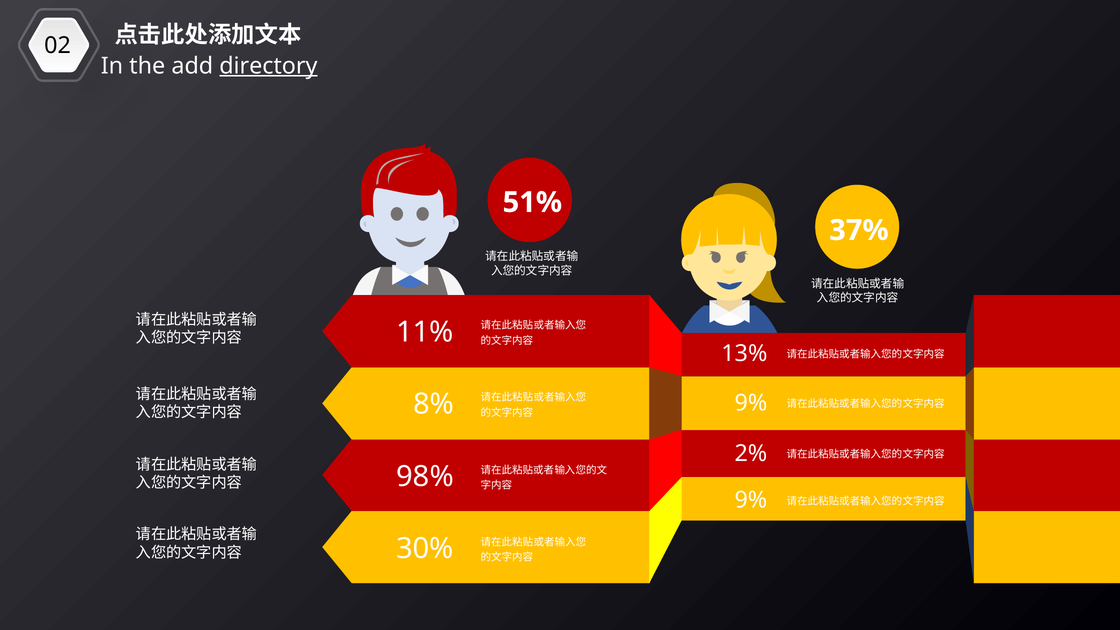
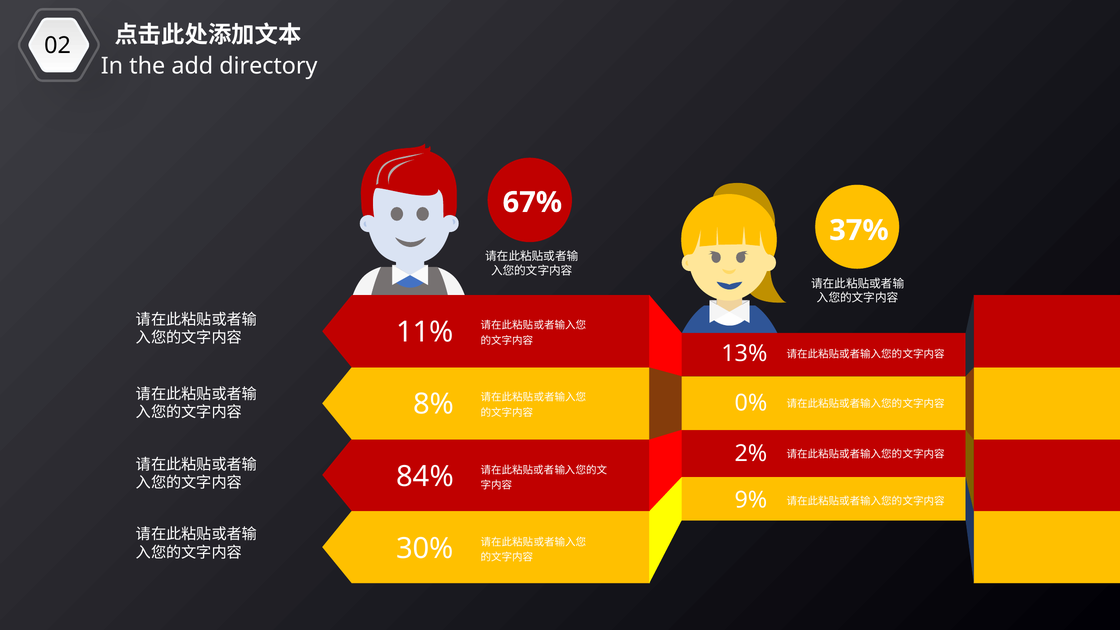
directory underline: present -> none
51%: 51% -> 67%
9% at (751, 403): 9% -> 0%
98%: 98% -> 84%
